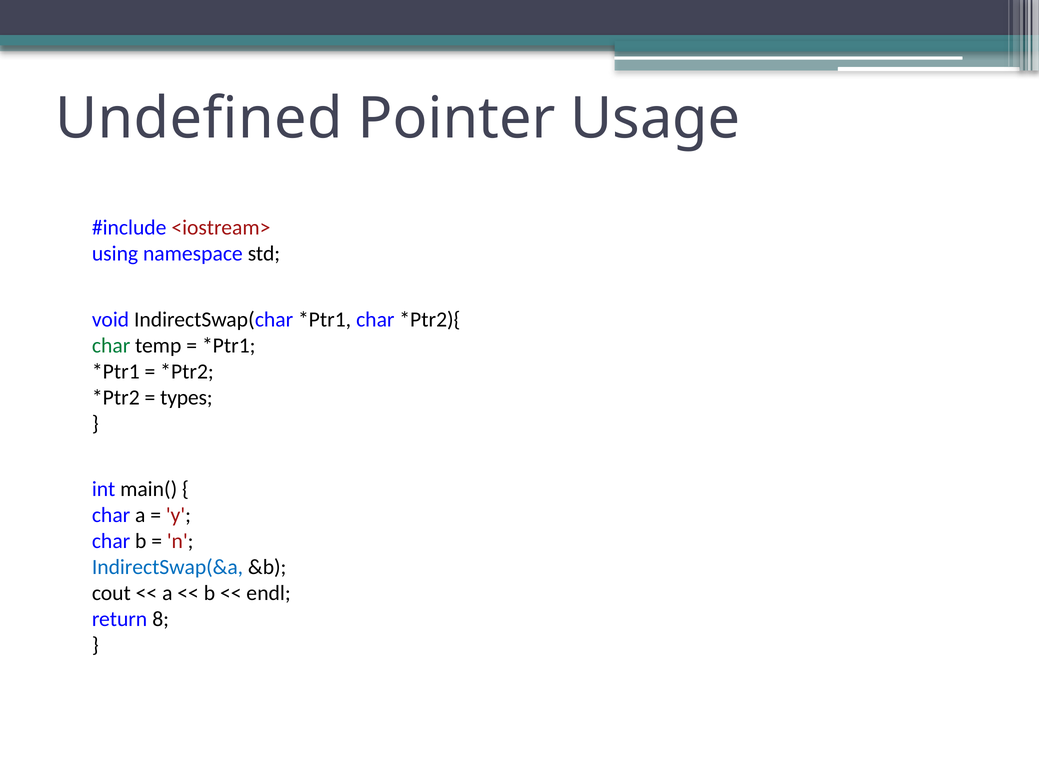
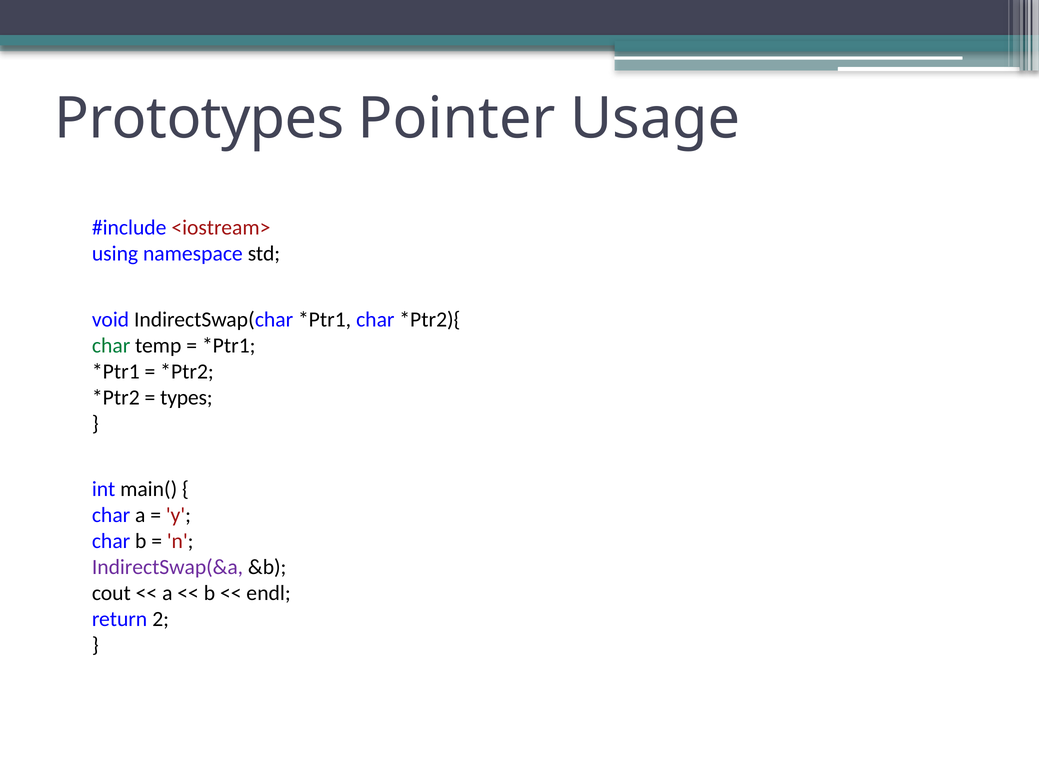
Undefined: Undefined -> Prototypes
IndirectSwap(&a colour: blue -> purple
8: 8 -> 2
